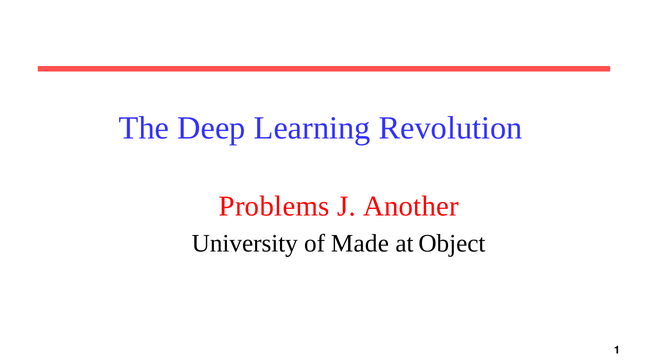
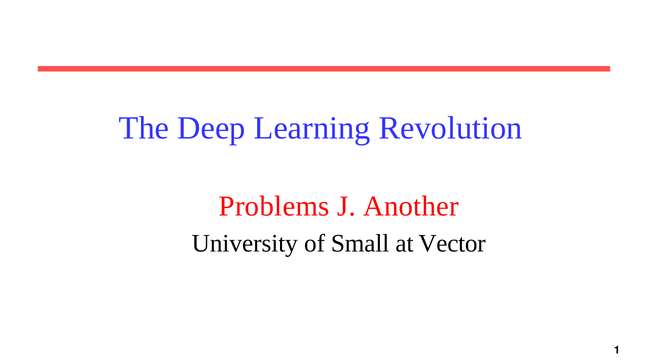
Made: Made -> Small
Object: Object -> Vector
